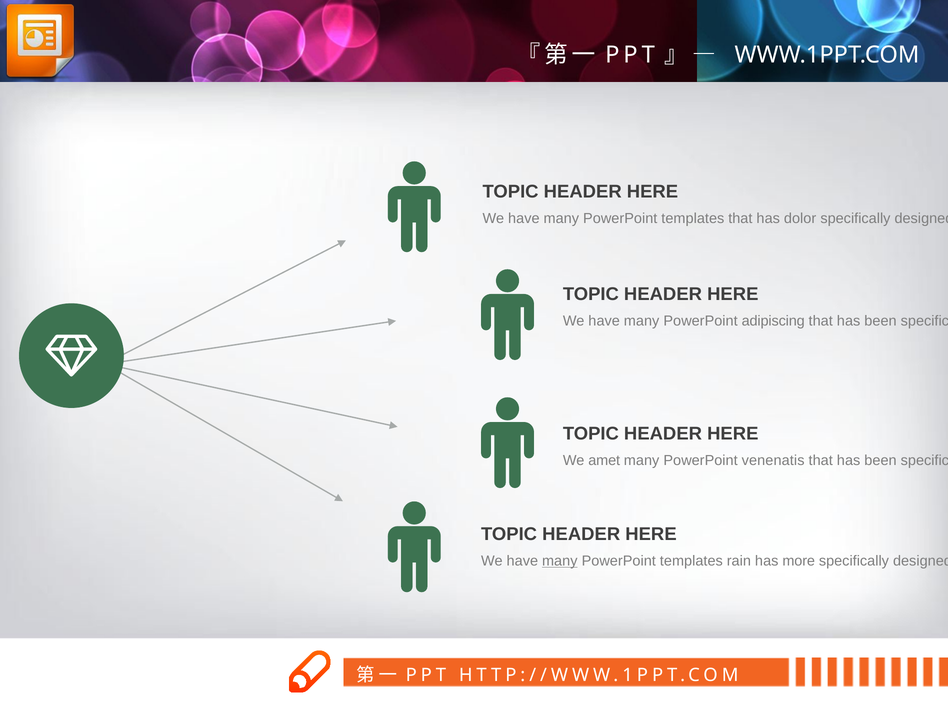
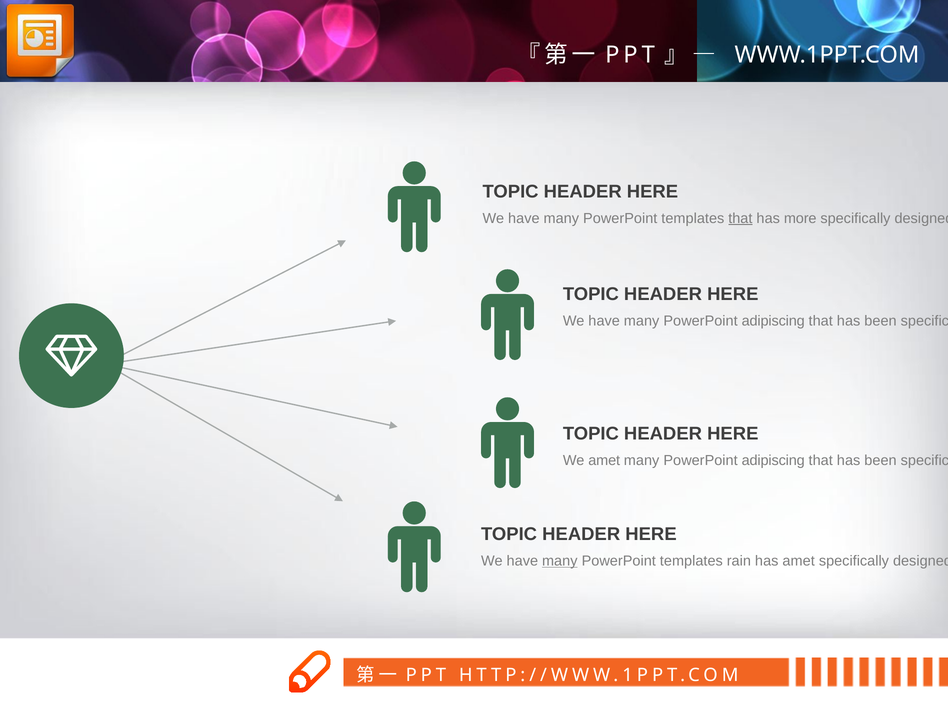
that at (740, 218) underline: none -> present
dolor: dolor -> more
venenatis at (773, 460): venenatis -> adipiscing
has more: more -> amet
